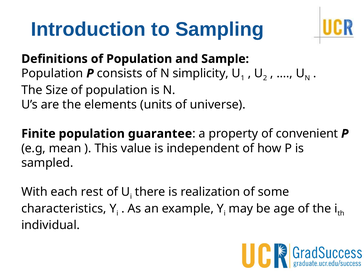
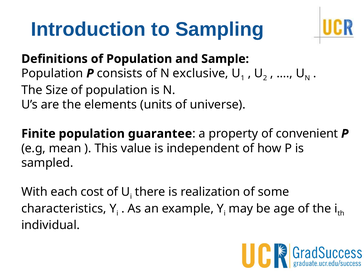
simplicity: simplicity -> exclusive
rest: rest -> cost
